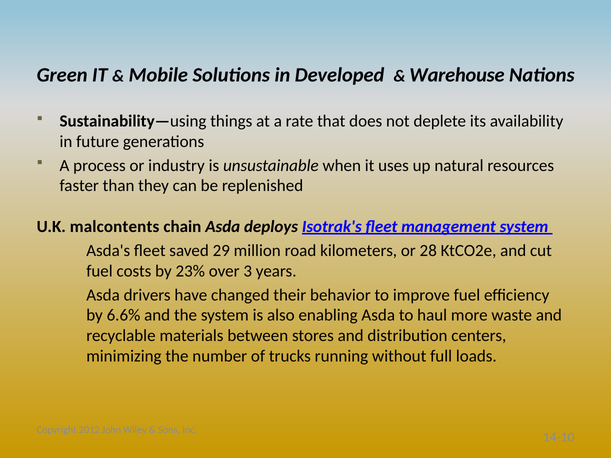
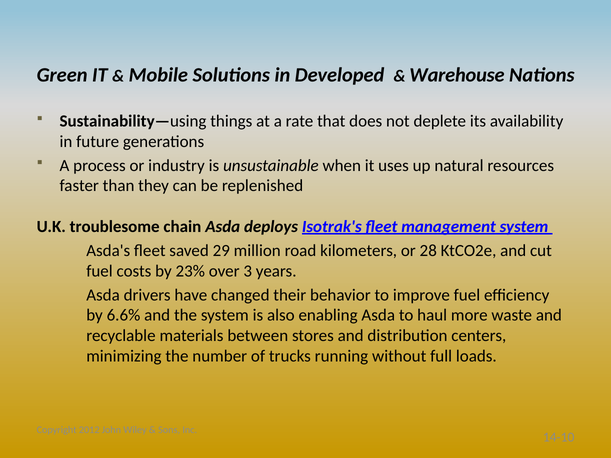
malcontents: malcontents -> troublesome
